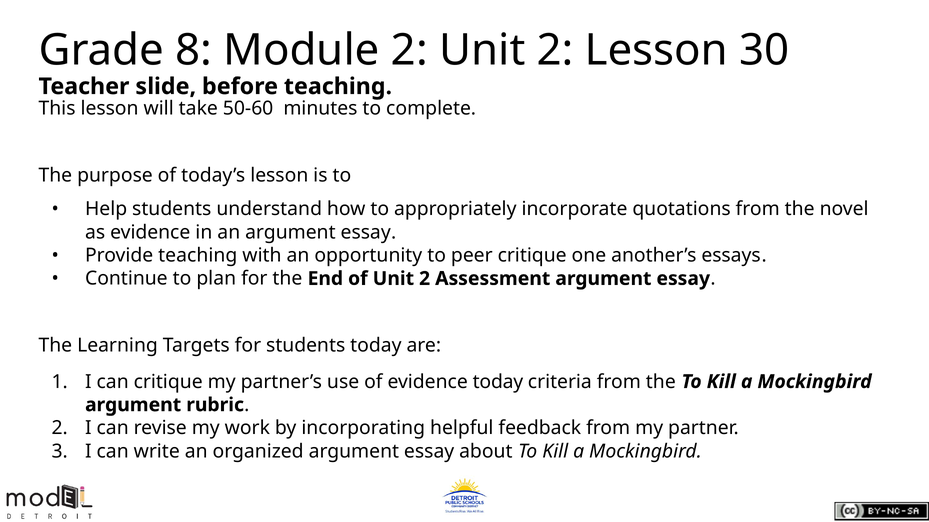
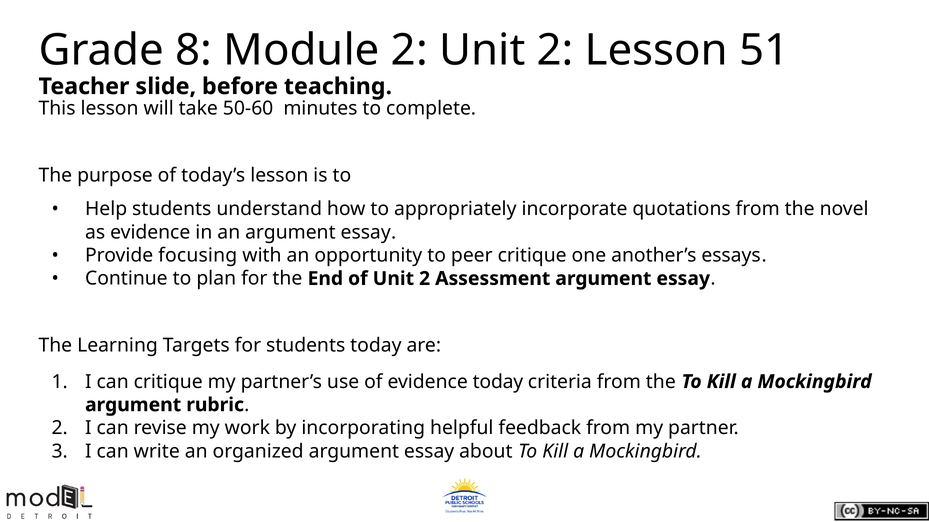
30: 30 -> 51
Provide teaching: teaching -> focusing
